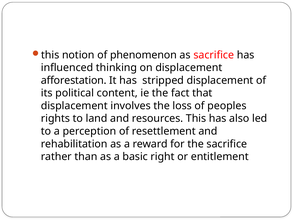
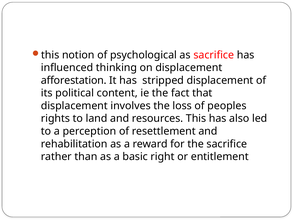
phenomenon: phenomenon -> psychological
